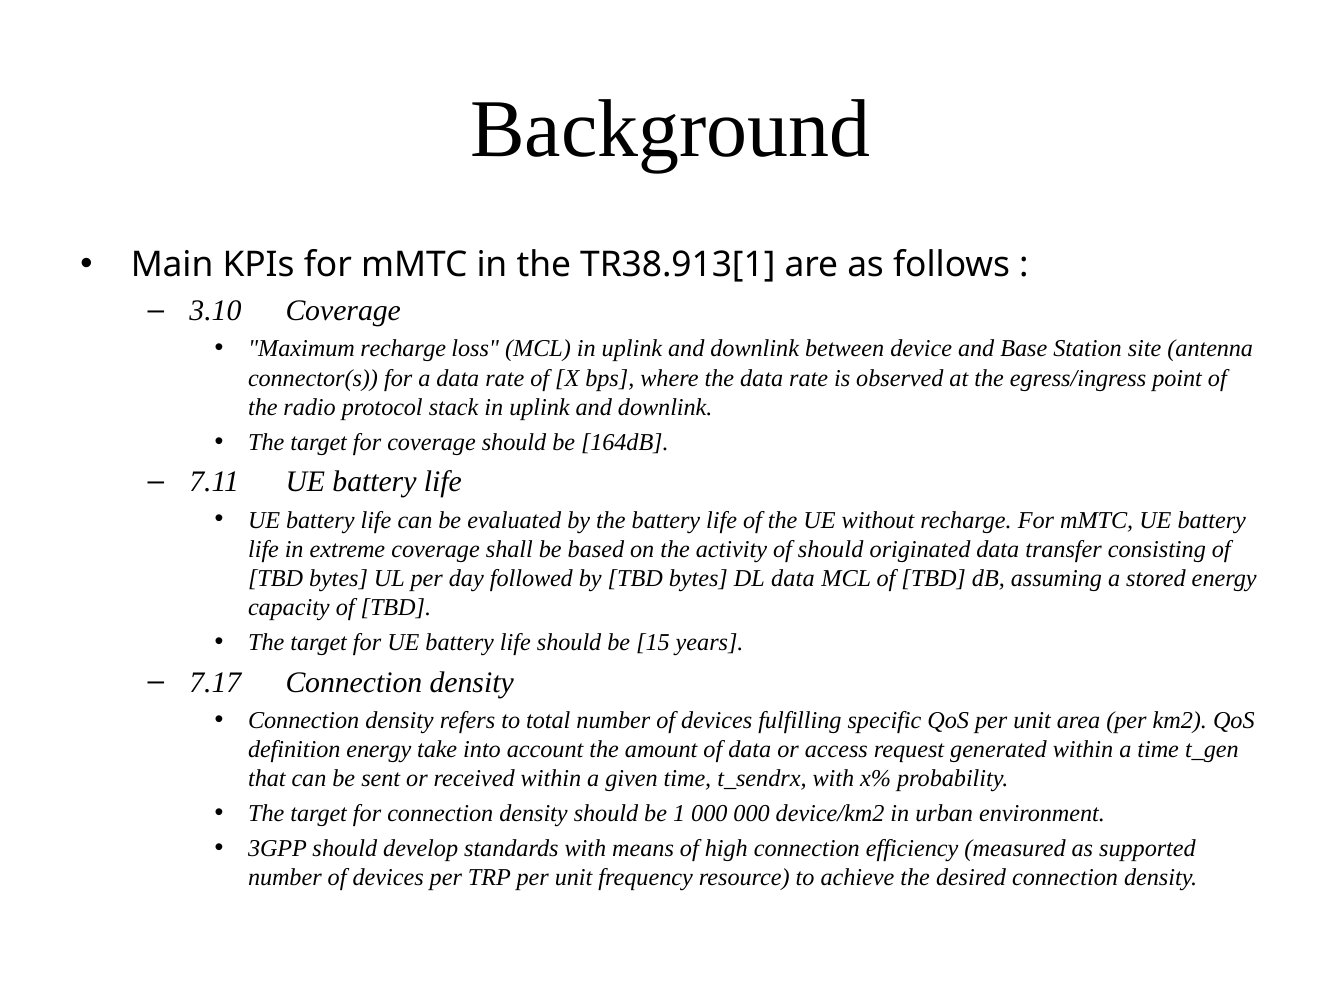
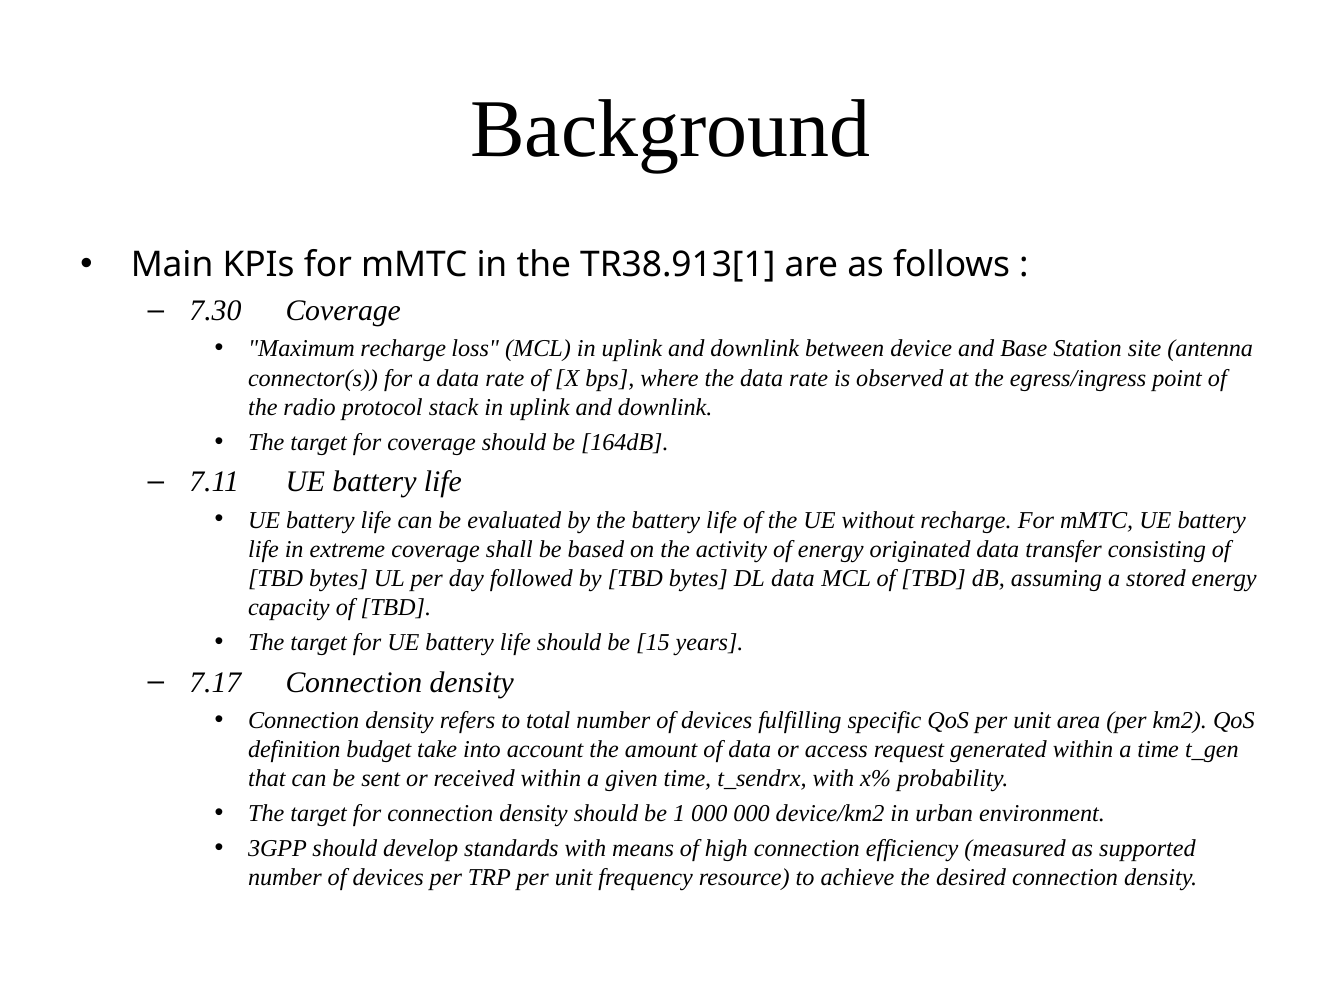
3.10: 3.10 -> 7.30
of should: should -> energy
definition energy: energy -> budget
